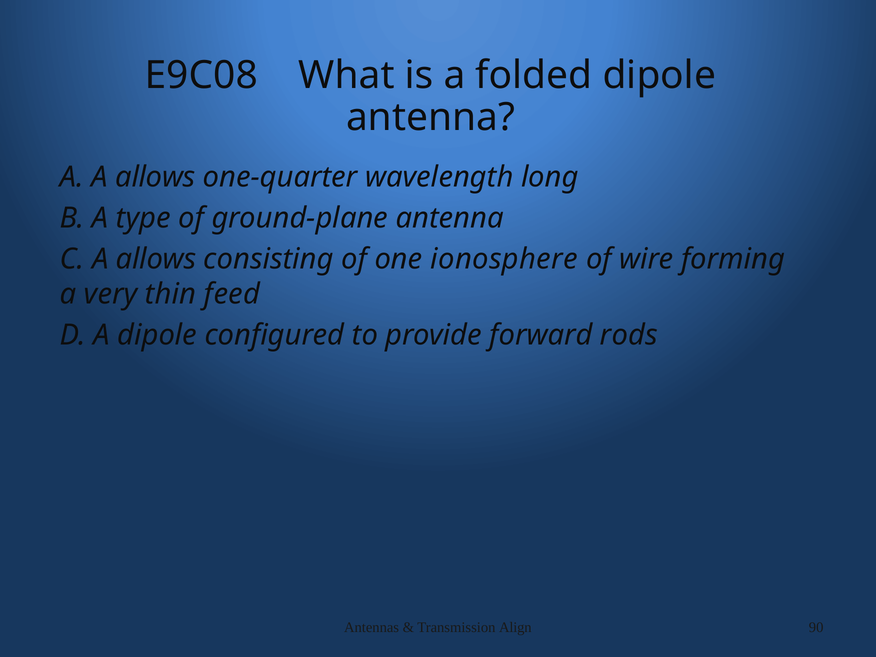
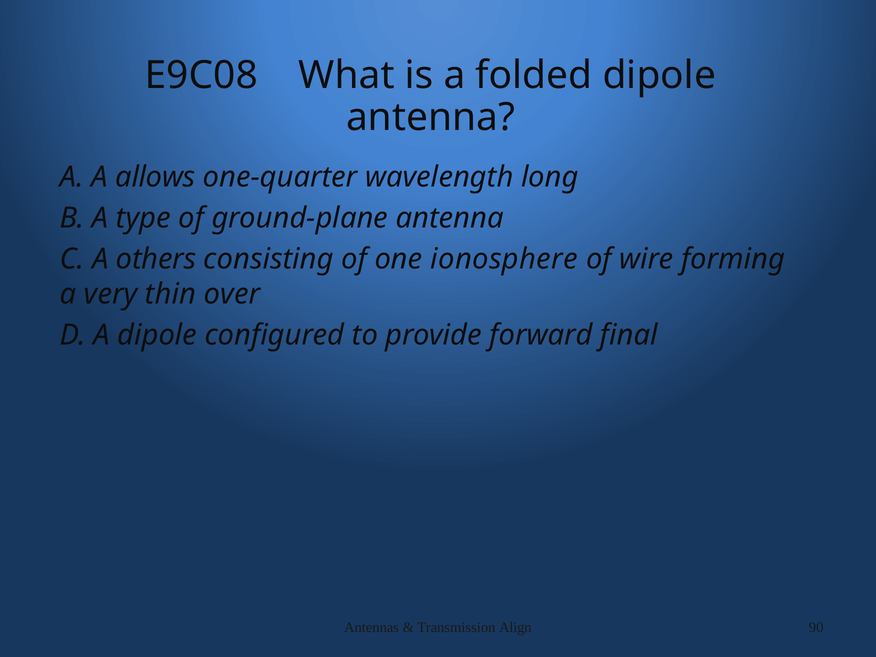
C A allows: allows -> others
feed: feed -> over
rods: rods -> final
